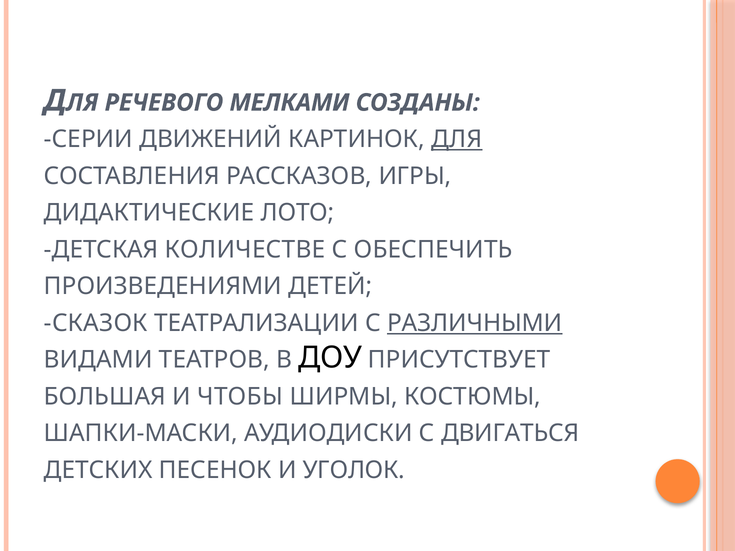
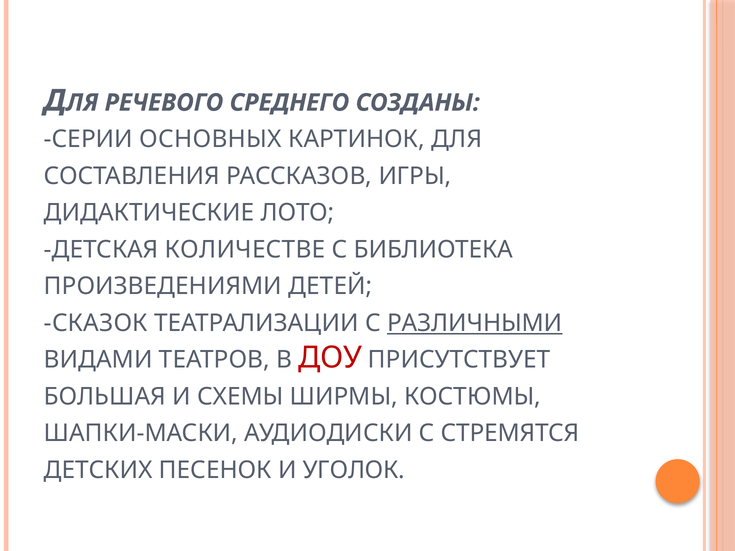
МЕЛКАМИ: МЕЛКАМИ -> СРЕДНЕГО
ДВИЖЕНИЙ: ДВИЖЕНИЙ -> ОСНОВНЫХ
ДЛЯ underline: present -> none
ОБЕСПЕЧИТЬ: ОБЕСПЕЧИТЬ -> БИБЛИОТЕКА
ДОУ colour: black -> red
ЧТОБЫ: ЧТОБЫ -> СХЕМЫ
ДВИГАТЬСЯ: ДВИГАТЬСЯ -> СТРЕМЯТСЯ
